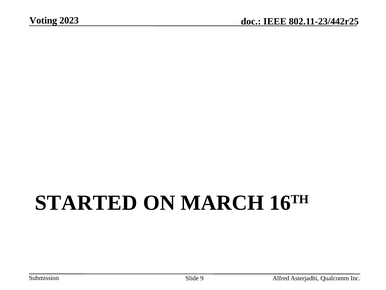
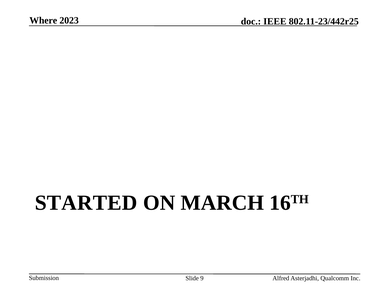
Voting: Voting -> Where
